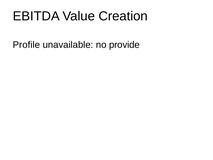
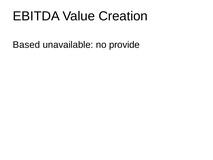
Profile: Profile -> Based
